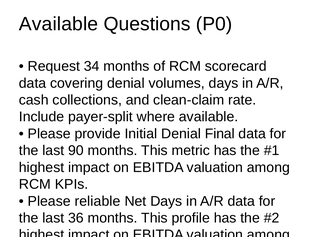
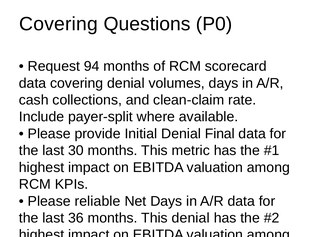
Available at (59, 24): Available -> Covering
34: 34 -> 94
90: 90 -> 30
This profile: profile -> denial
